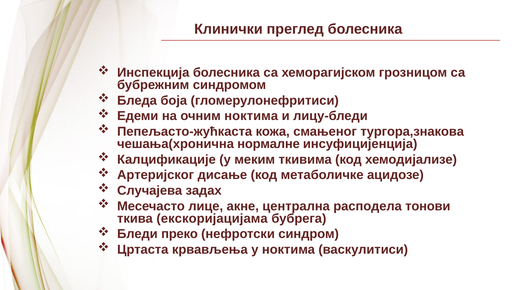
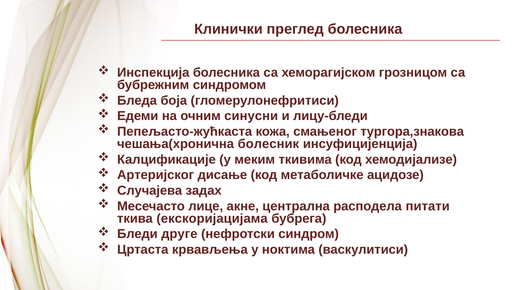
очним ноктима: ноктима -> синусни
нормалне: нормалне -> болесник
тонови: тонови -> питати
преко: преко -> друге
